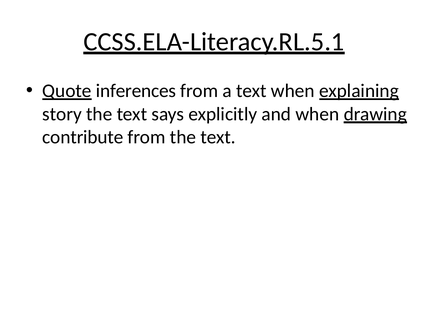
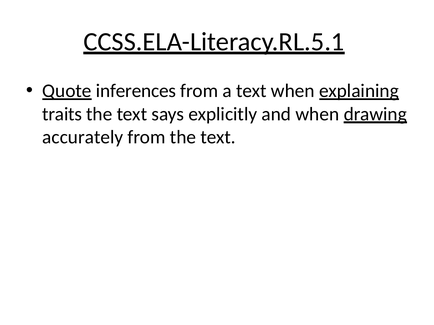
story: story -> traits
contribute: contribute -> accurately
